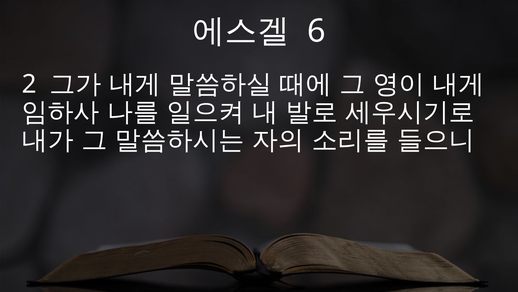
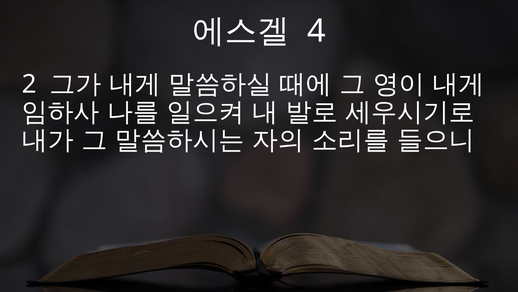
6: 6 -> 4
